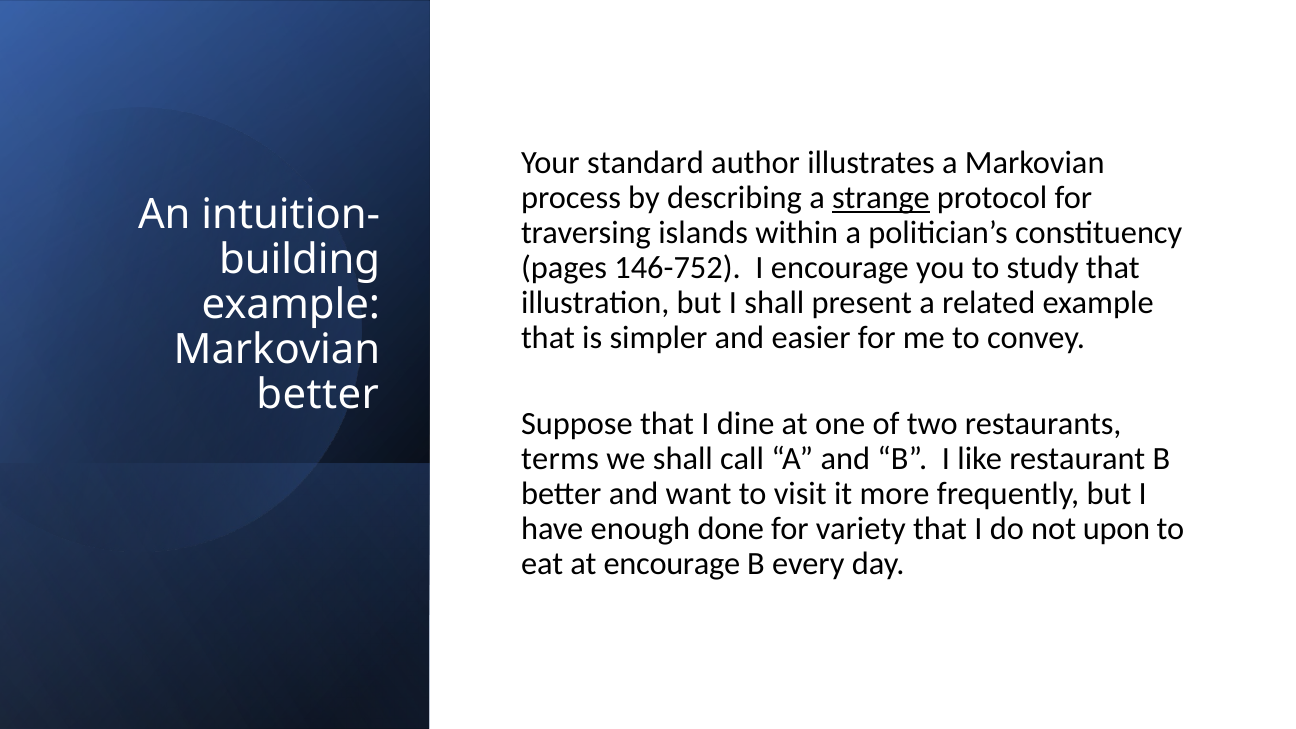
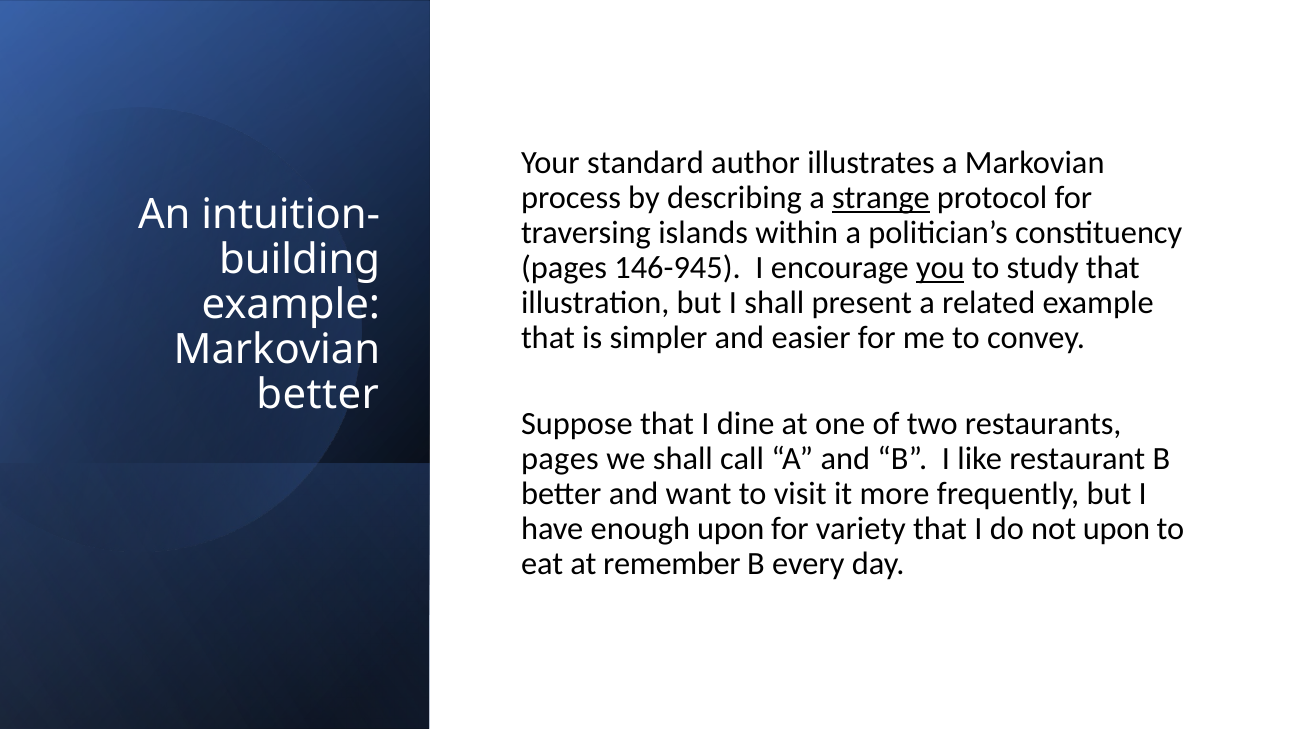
146-752: 146-752 -> 146-945
you underline: none -> present
terms at (560, 459): terms -> pages
enough done: done -> upon
at encourage: encourage -> remember
